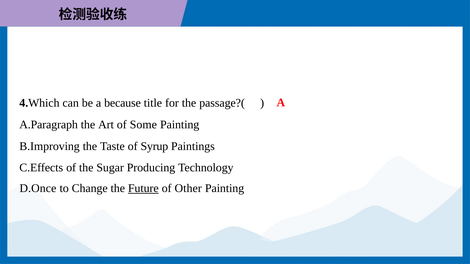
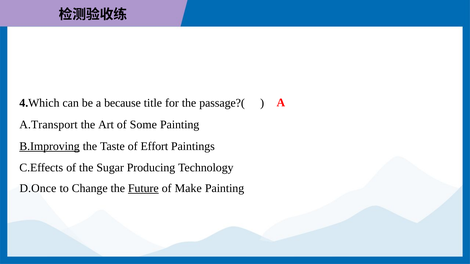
A.Paragraph: A.Paragraph -> A.Transport
B.Improving underline: none -> present
Syrup: Syrup -> Effort
Other: Other -> Make
